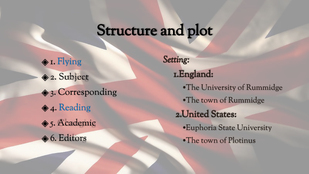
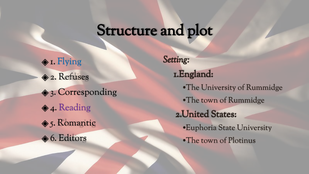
Subject: Subject -> Refuses
Reading colour: blue -> purple
Academic: Academic -> Romantic
